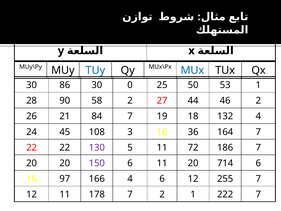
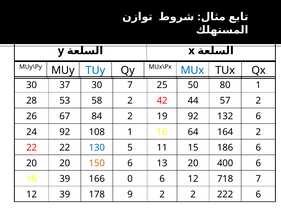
86: 86 -> 37
30 0: 0 -> 7
53: 53 -> 80
90: 90 -> 53
27: 27 -> 42
46: 46 -> 57
21: 21 -> 67
84 7: 7 -> 2
19 18: 18 -> 92
132 4: 4 -> 6
24 45: 45 -> 92
108 3: 3 -> 1
36: 36 -> 64
164 7: 7 -> 2
130 colour: purple -> blue
72: 72 -> 15
186 7: 7 -> 6
150 colour: purple -> orange
6 11: 11 -> 13
714: 714 -> 400
16 97: 97 -> 39
166 4: 4 -> 0
255: 255 -> 718
12 11: 11 -> 39
178 7: 7 -> 9
2 1: 1 -> 2
222 7: 7 -> 6
